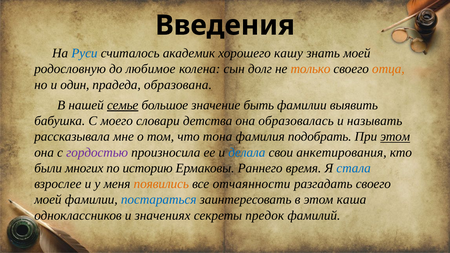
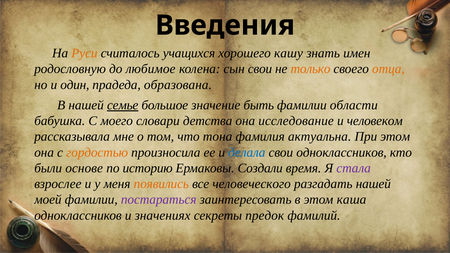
Руси colour: blue -> orange
академик: академик -> учащихся
знать моей: моей -> имен
сын долг: долг -> свои
выявить: выявить -> области
образовалась: образовалась -> исследование
называть: называть -> человеком
подобрать: подобрать -> актуальна
этом at (395, 137) underline: present -> none
гордостью colour: purple -> orange
свои анкетирования: анкетирования -> одноклассников
многих: многих -> основе
Раннего: Раннего -> Создали
стала colour: blue -> purple
отчаянности: отчаянности -> человеческого
разгадать своего: своего -> нашей
постараться colour: blue -> purple
